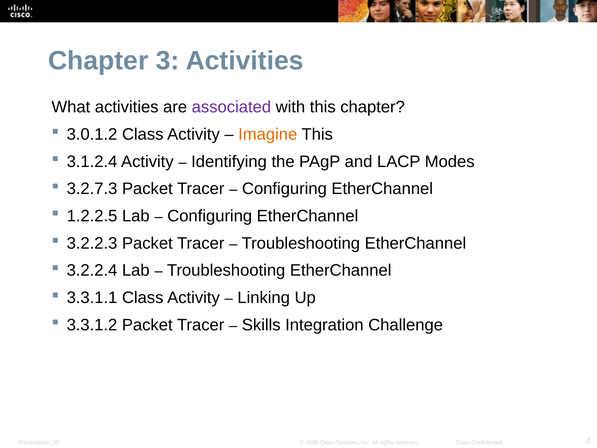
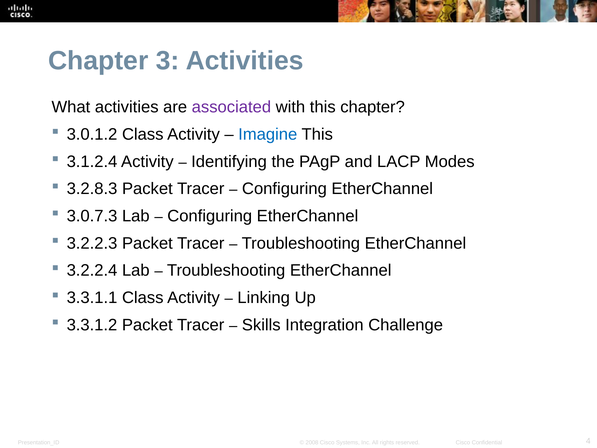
Imagine colour: orange -> blue
3.2.7.3: 3.2.7.3 -> 3.2.8.3
1.2.2.5: 1.2.2.5 -> 3.0.7.3
